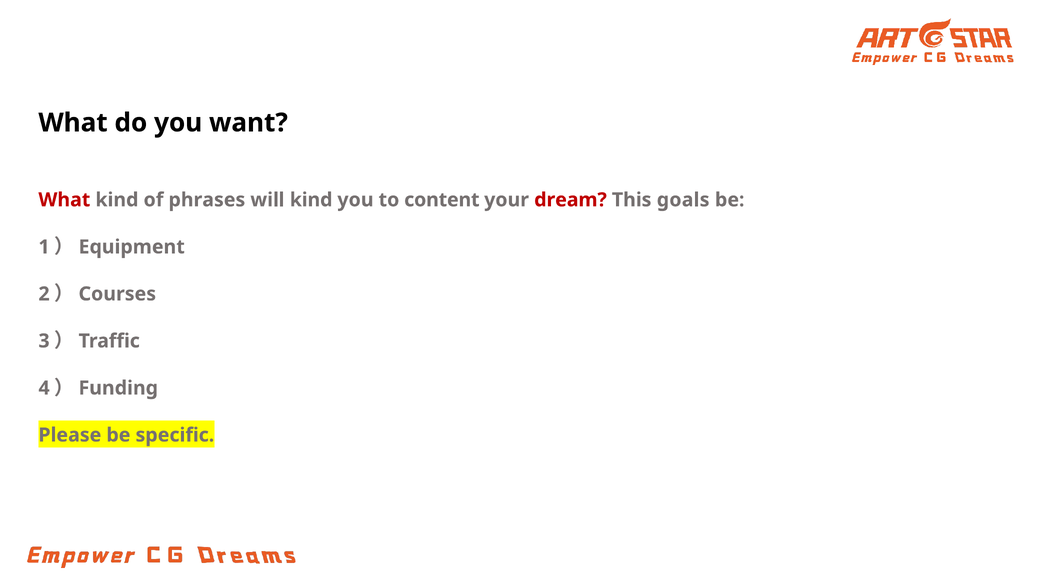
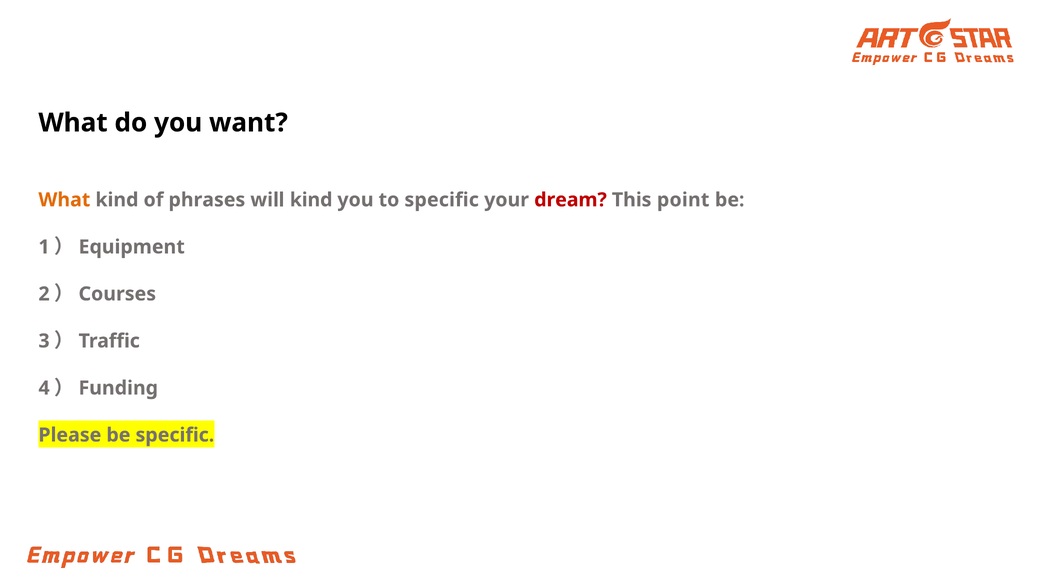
What at (64, 200) colour: red -> orange
to content: content -> specific
goals: goals -> point
